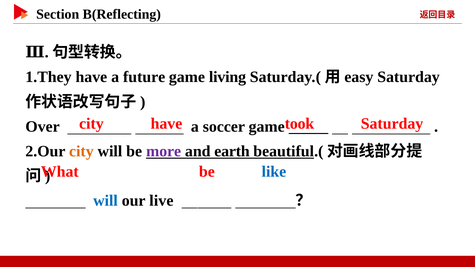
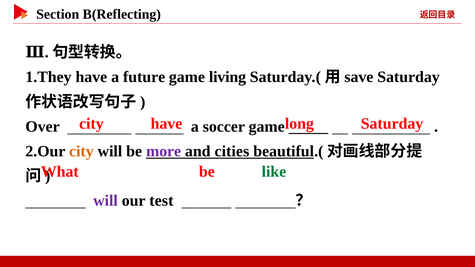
easy: easy -> save
took: took -> long
earth: earth -> cities
like colour: blue -> green
will at (105, 201) colour: blue -> purple
live: live -> test
